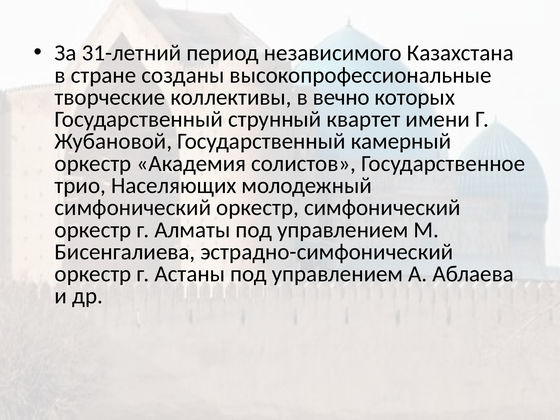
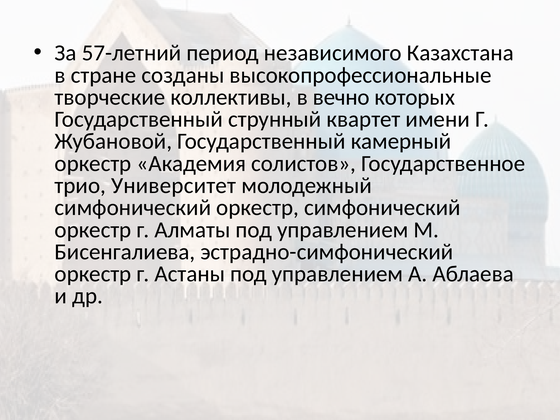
31-летний: 31-летний -> 57-летний
Населяющих: Населяющих -> Университет
